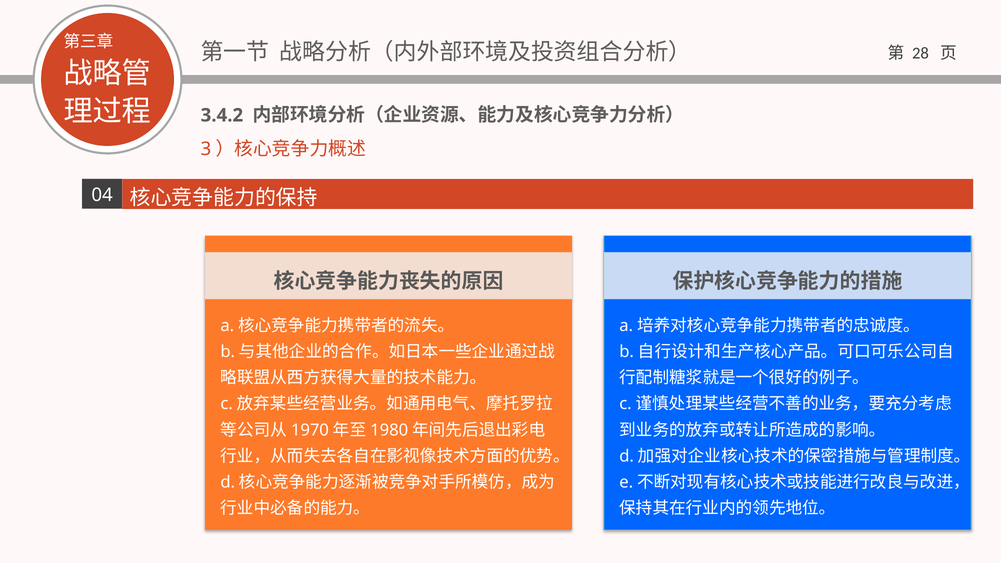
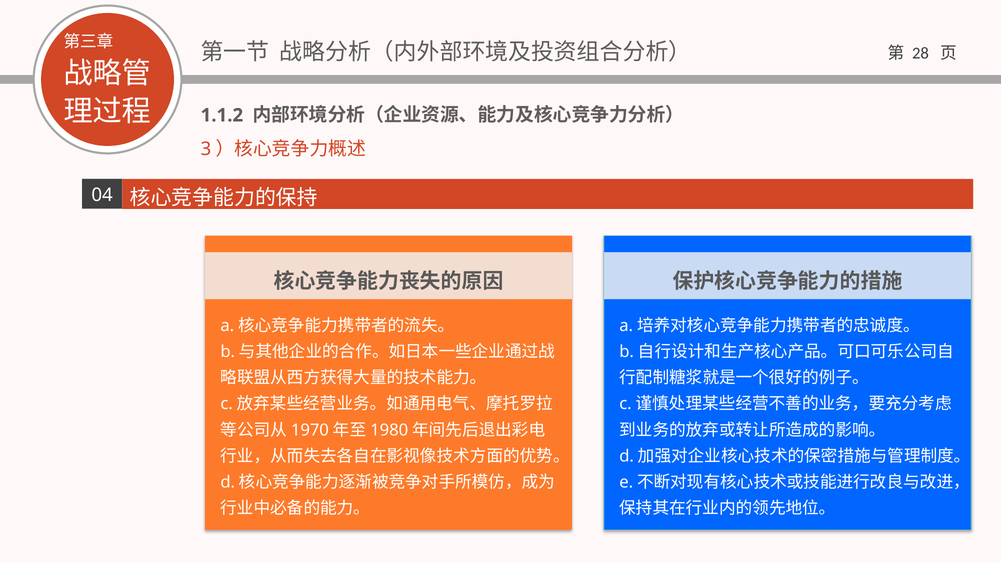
3.4.2: 3.4.2 -> 1.1.2
